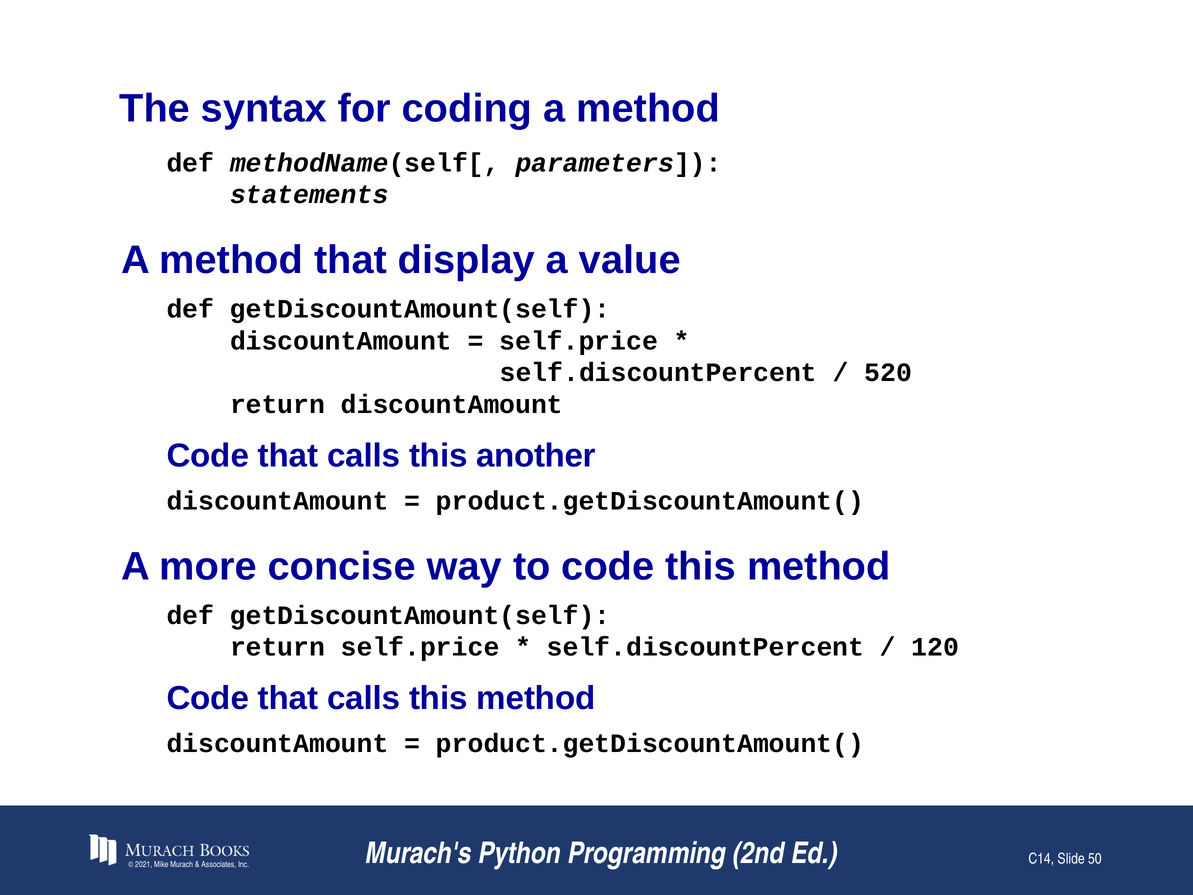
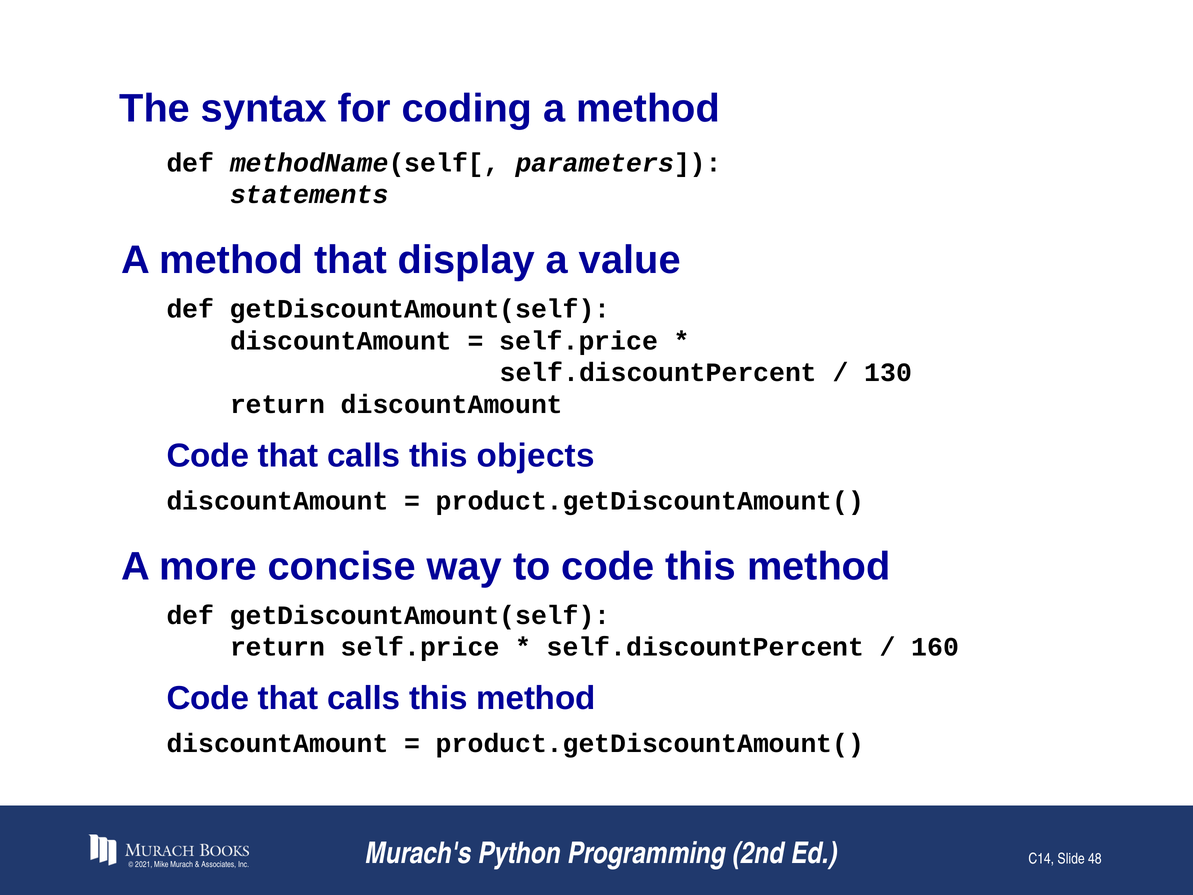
520: 520 -> 130
another: another -> objects
120: 120 -> 160
50: 50 -> 48
